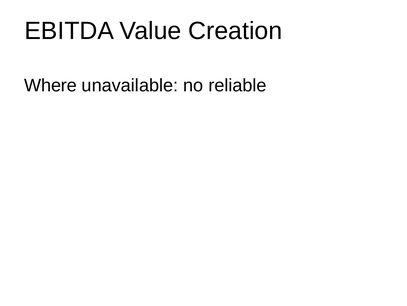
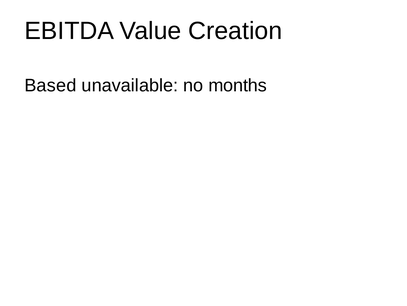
Where: Where -> Based
reliable: reliable -> months
